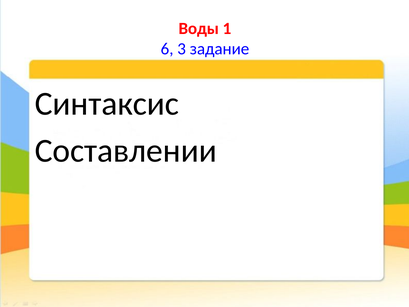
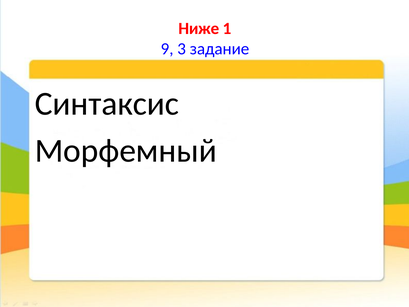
Воды: Воды -> Ниже
6: 6 -> 9
Составлении: Составлении -> Морфемный
